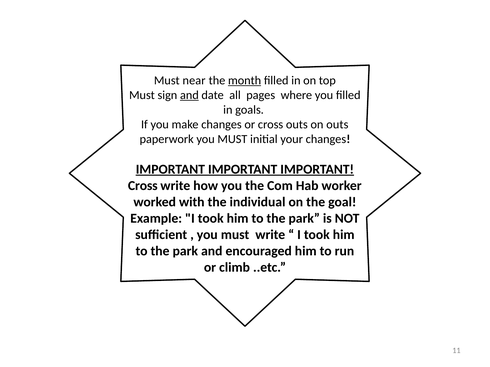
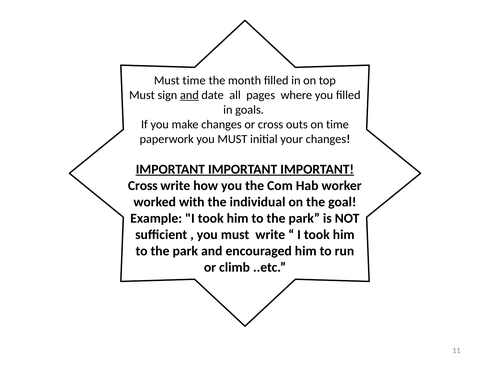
Must near: near -> time
month underline: present -> none
on outs: outs -> time
